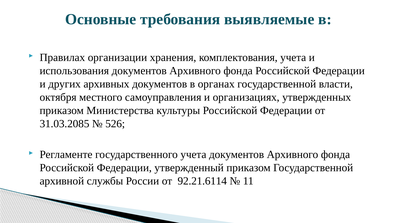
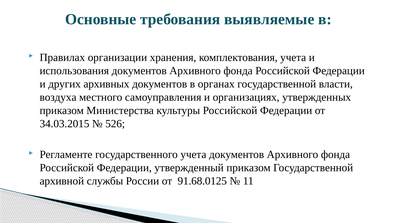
октября: октября -> воздуха
31.03.2085: 31.03.2085 -> 34.03.2015
92.21.6114: 92.21.6114 -> 91.68.0125
